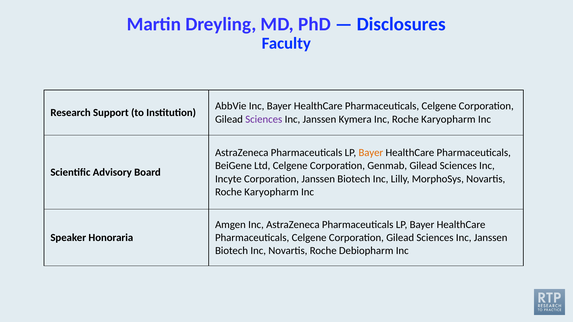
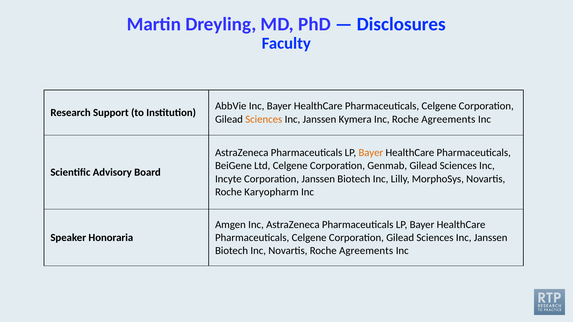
Sciences at (264, 119) colour: purple -> orange
Inc Roche Karyopharm: Karyopharm -> Agreements
Novartis Roche Debiopharm: Debiopharm -> Agreements
